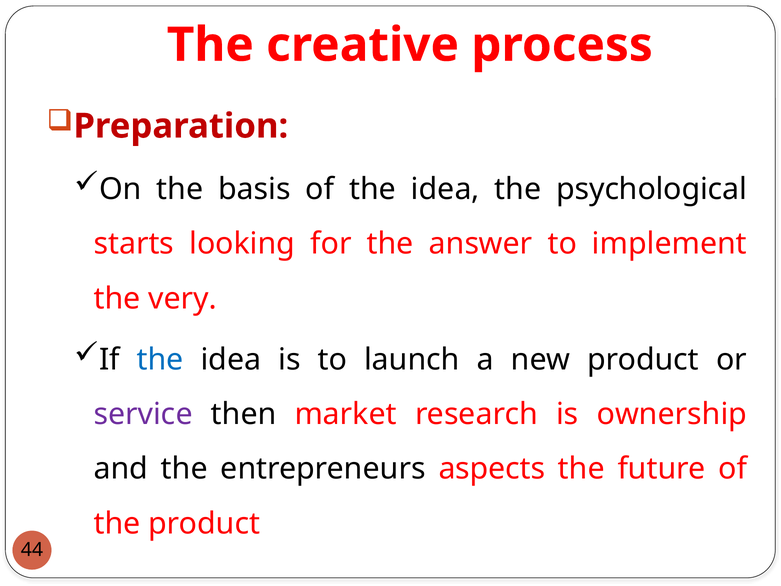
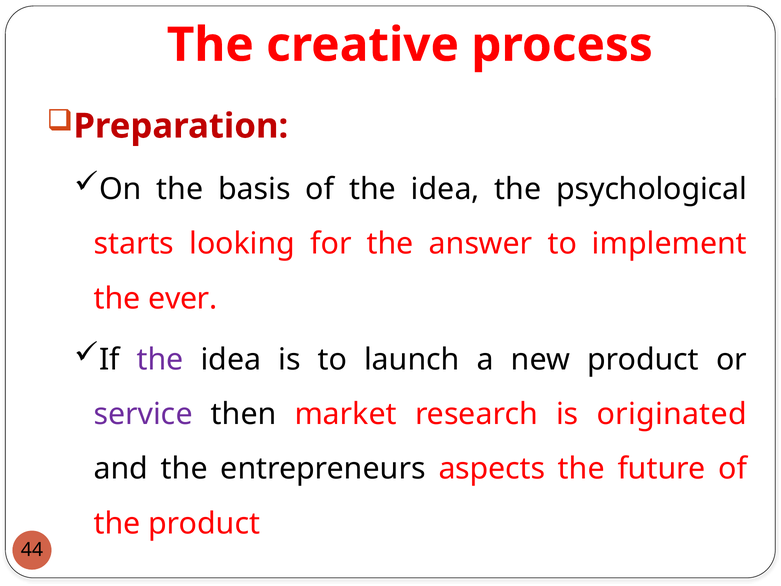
very: very -> ever
the at (160, 359) colour: blue -> purple
ownership: ownership -> originated
